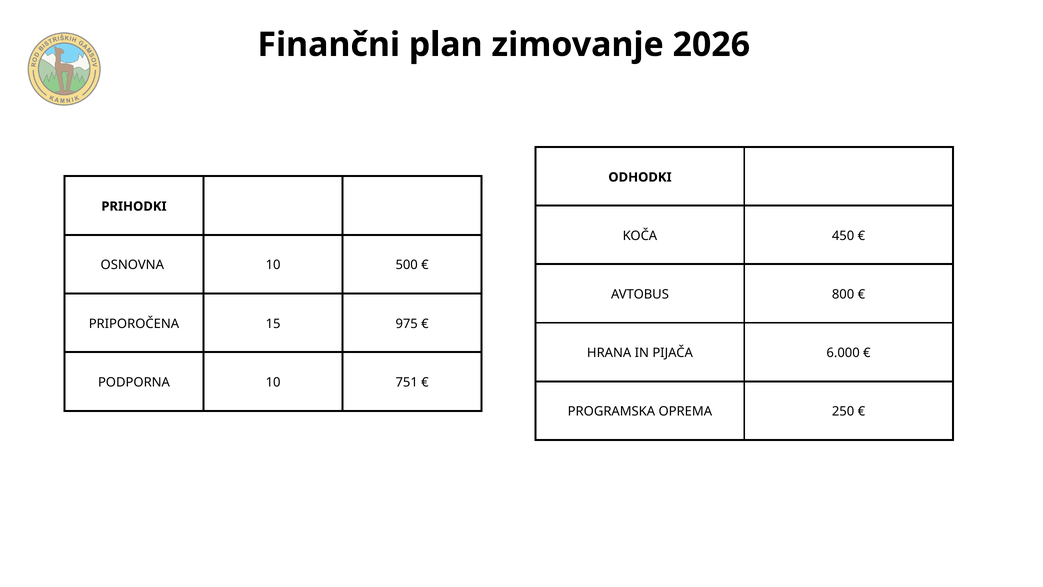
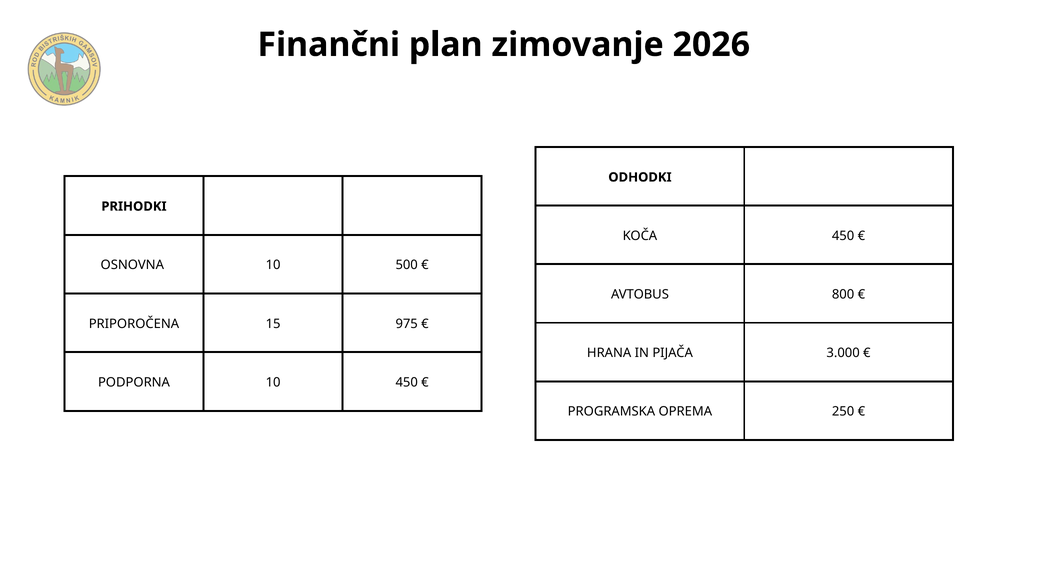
6.000: 6.000 -> 3.000
10 751: 751 -> 450
